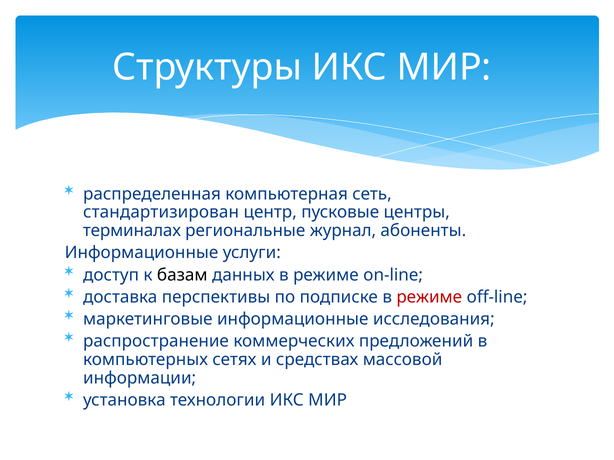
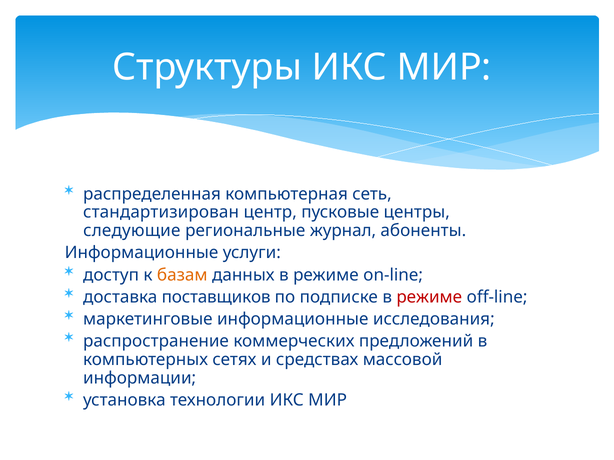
терминалах: терминалах -> следующие
базам colour: black -> orange
перспективы: перспективы -> поставщиков
